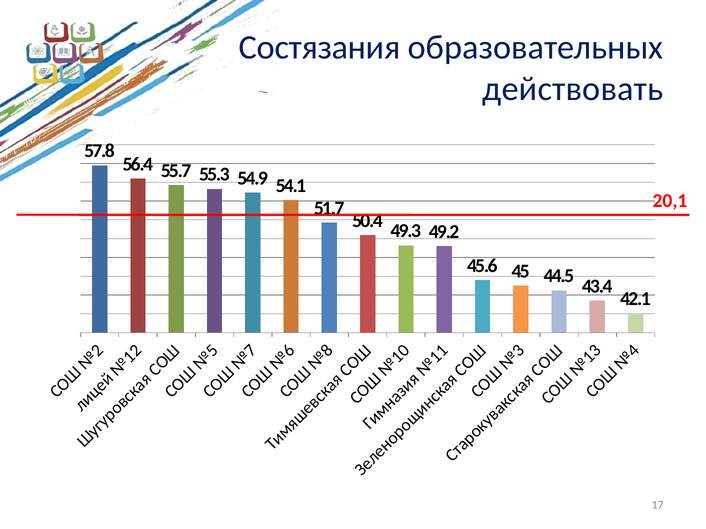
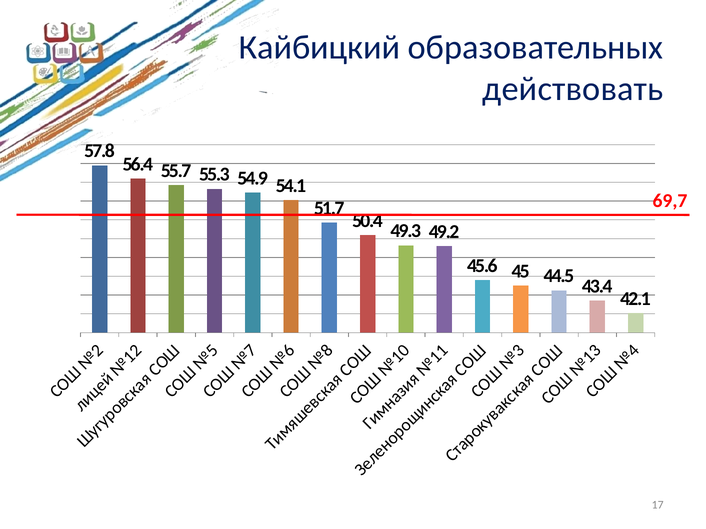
Состязания: Состязания -> Кайбицкий
20,1: 20,1 -> 69,7
